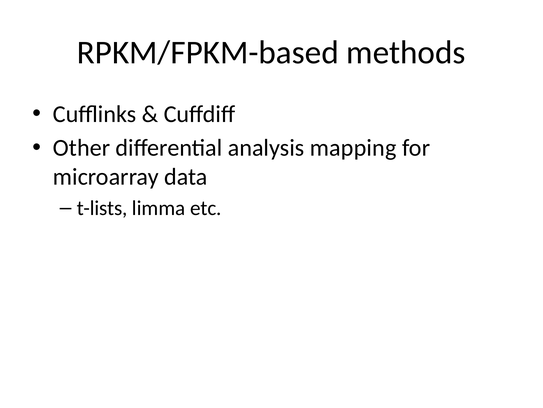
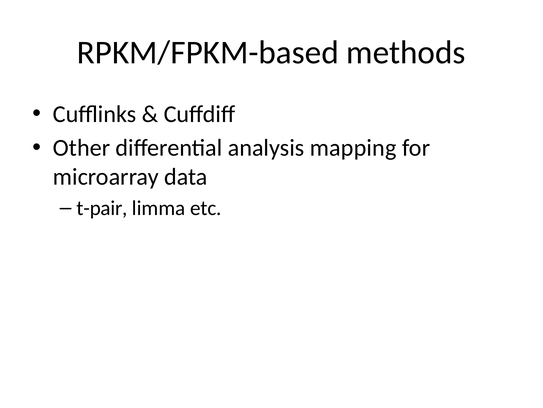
t-lists: t-lists -> t-pair
